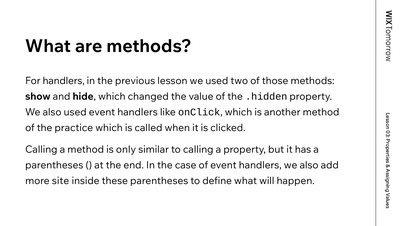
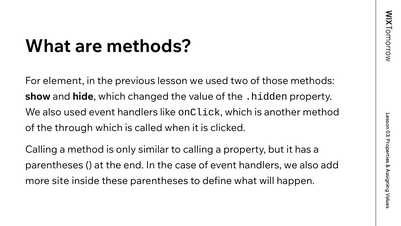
For handlers: handlers -> element
practice: practice -> through
